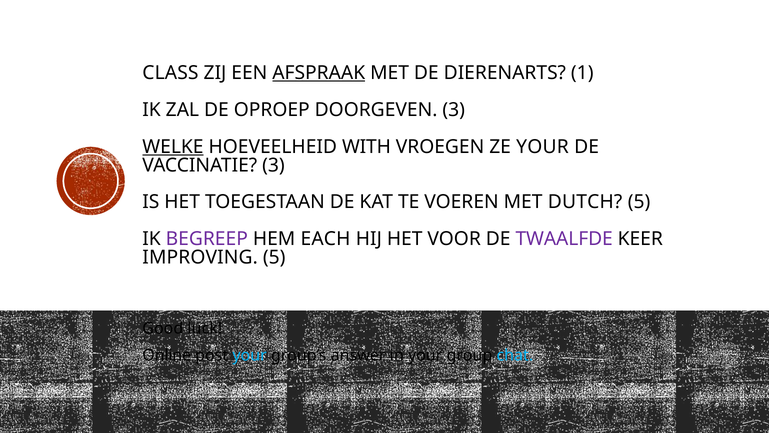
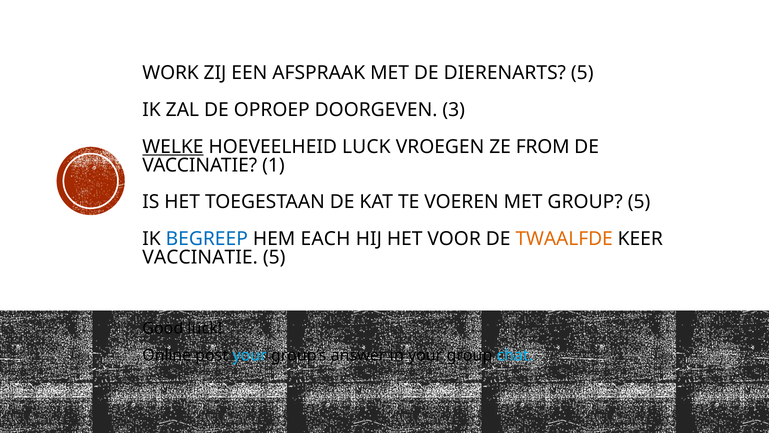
CLASS: CLASS -> WORK
AFSPRAAK underline: present -> none
DIERENARTS 1: 1 -> 5
HOEVEELHEID WITH: WITH -> LUCK
ZE YOUR: YOUR -> FROM
VACCINATIE 3: 3 -> 1
MET DUTCH: DUTCH -> GROUP
BEGREEP colour: purple -> blue
TWAALFDE colour: purple -> orange
IMPROVING at (200, 257): IMPROVING -> VACCINATIE
